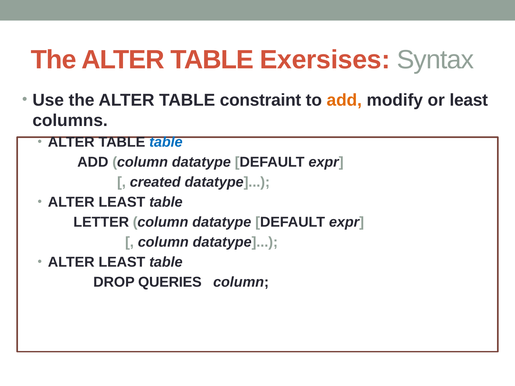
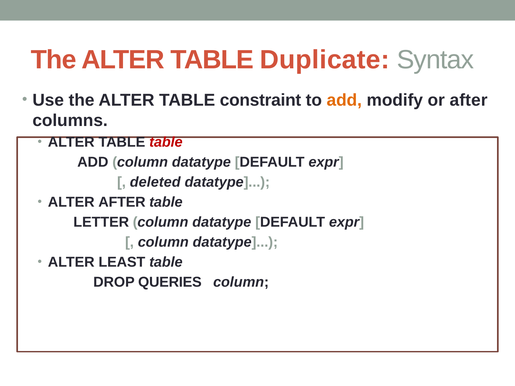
Exersises: Exersises -> Duplicate
or least: least -> after
table at (166, 142) colour: blue -> red
created: created -> deleted
LEAST at (122, 202): LEAST -> AFTER
